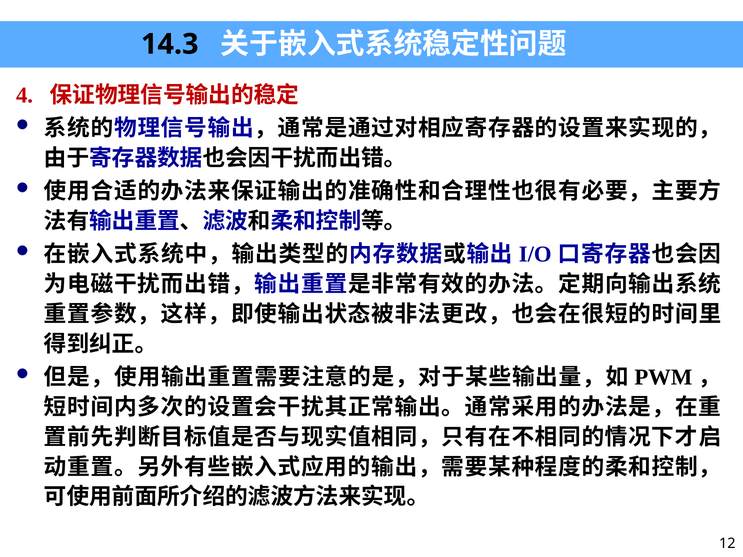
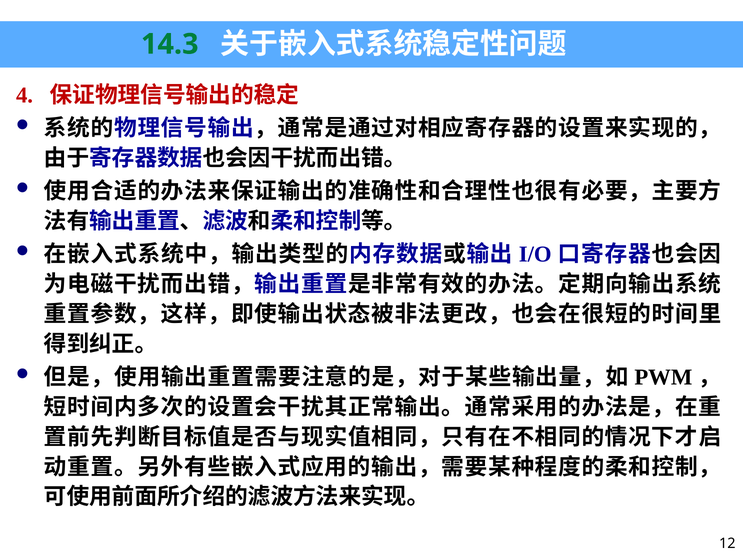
14.3 colour: black -> green
